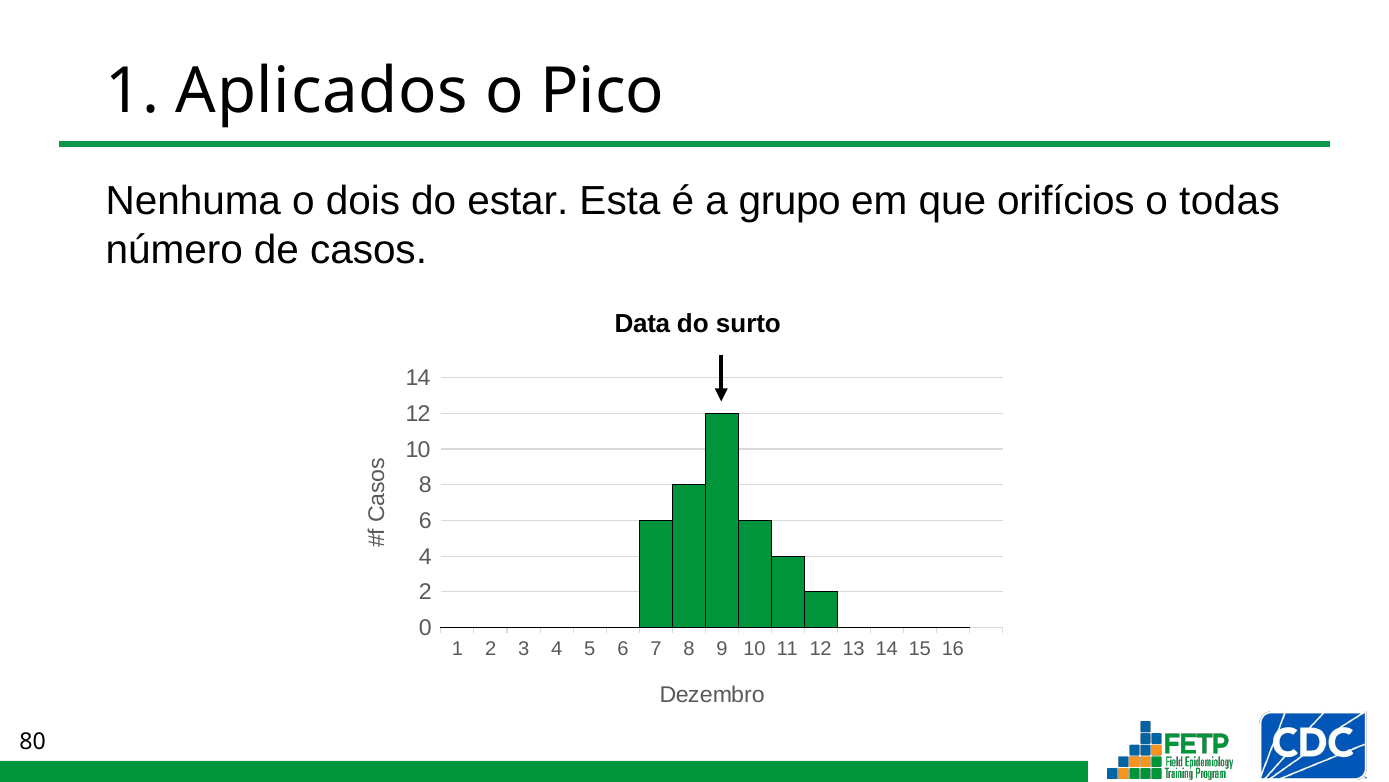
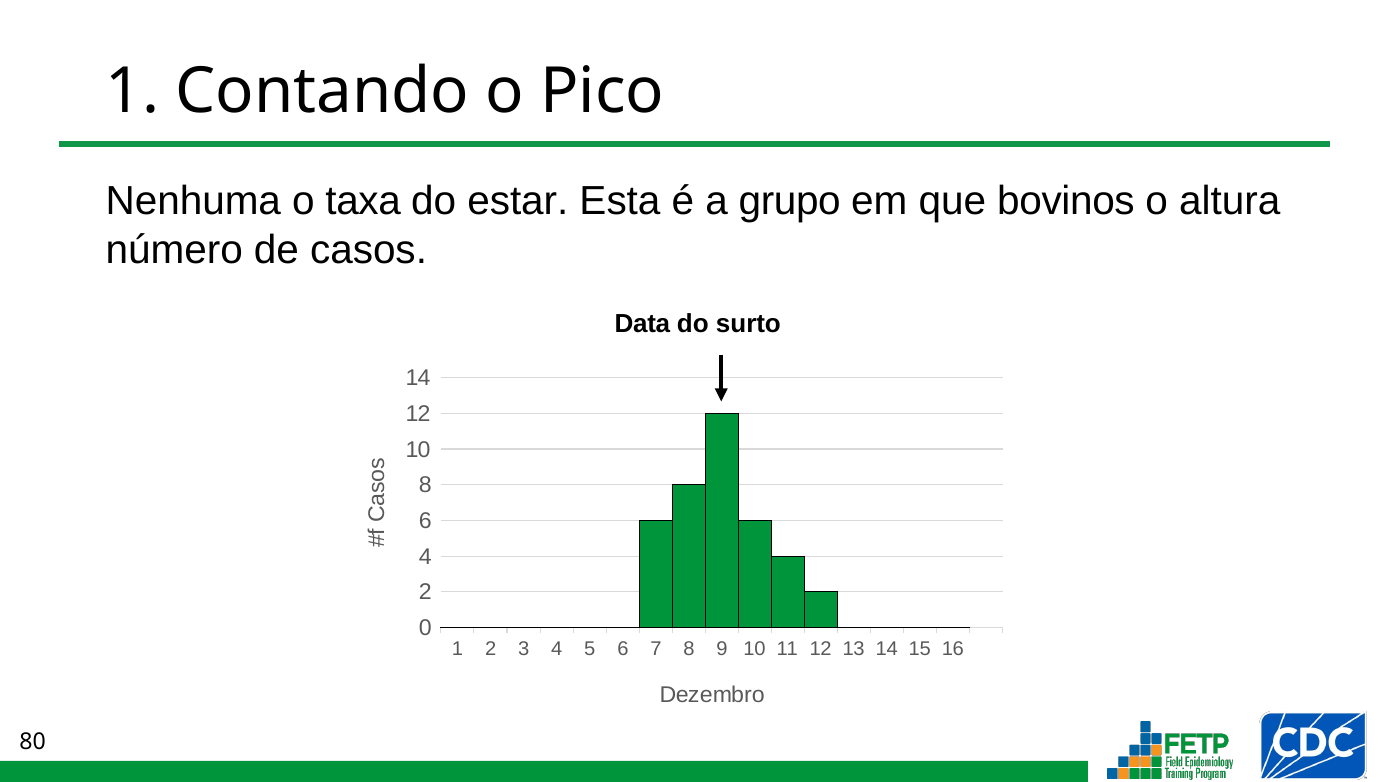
Aplicados: Aplicados -> Contando
dois: dois -> taxa
orifícios: orifícios -> bovinos
todas: todas -> altura
